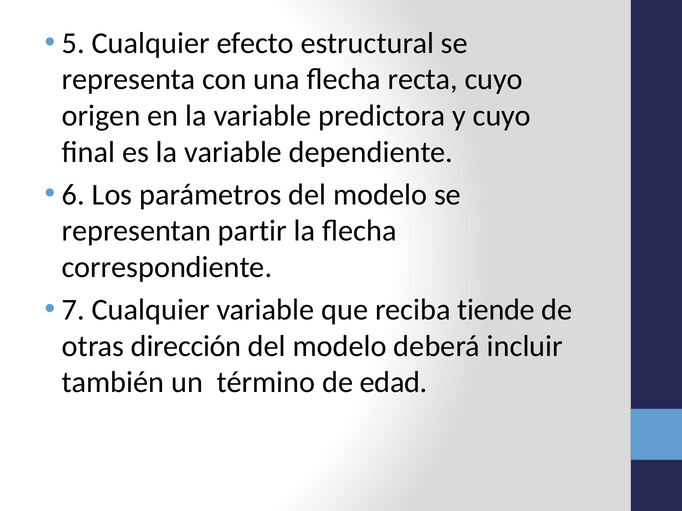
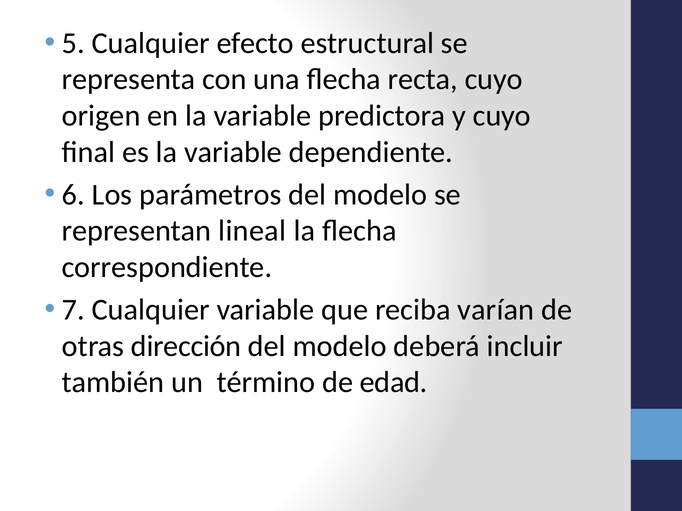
partir: partir -> lineal
tiende: tiende -> varían
